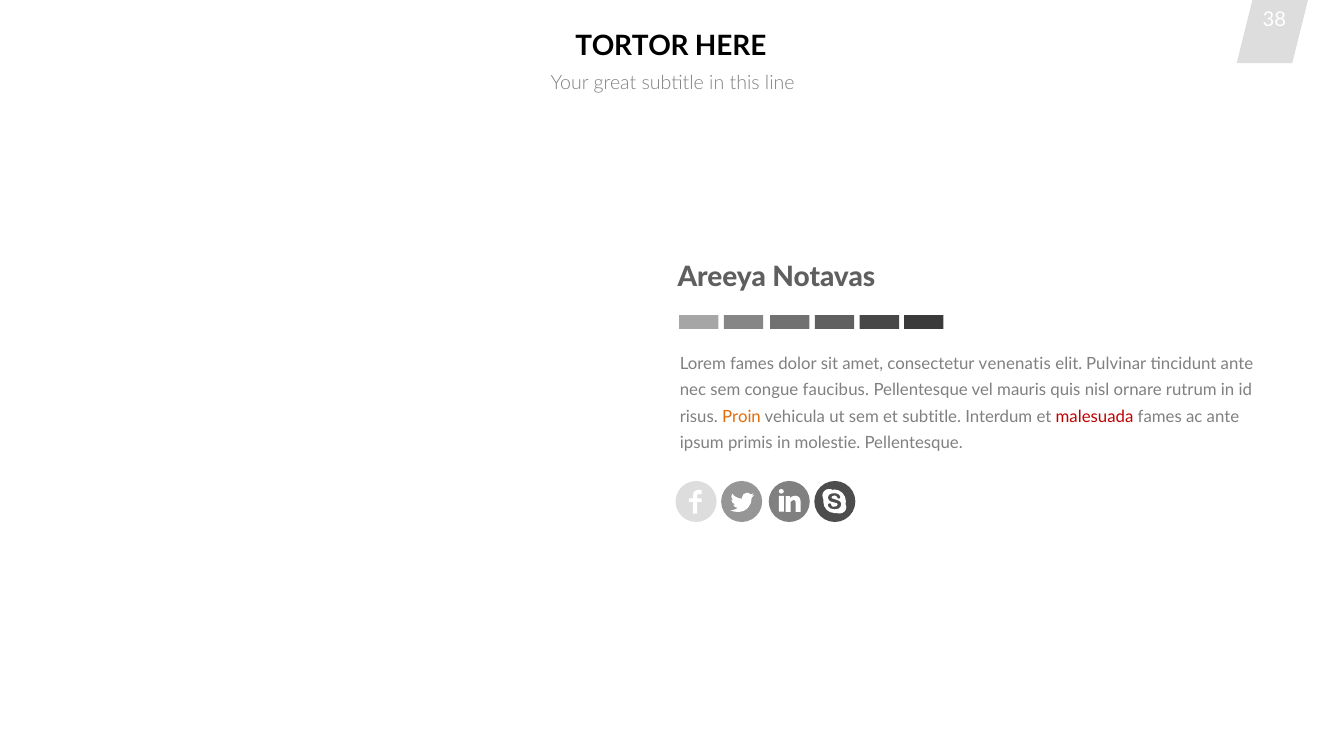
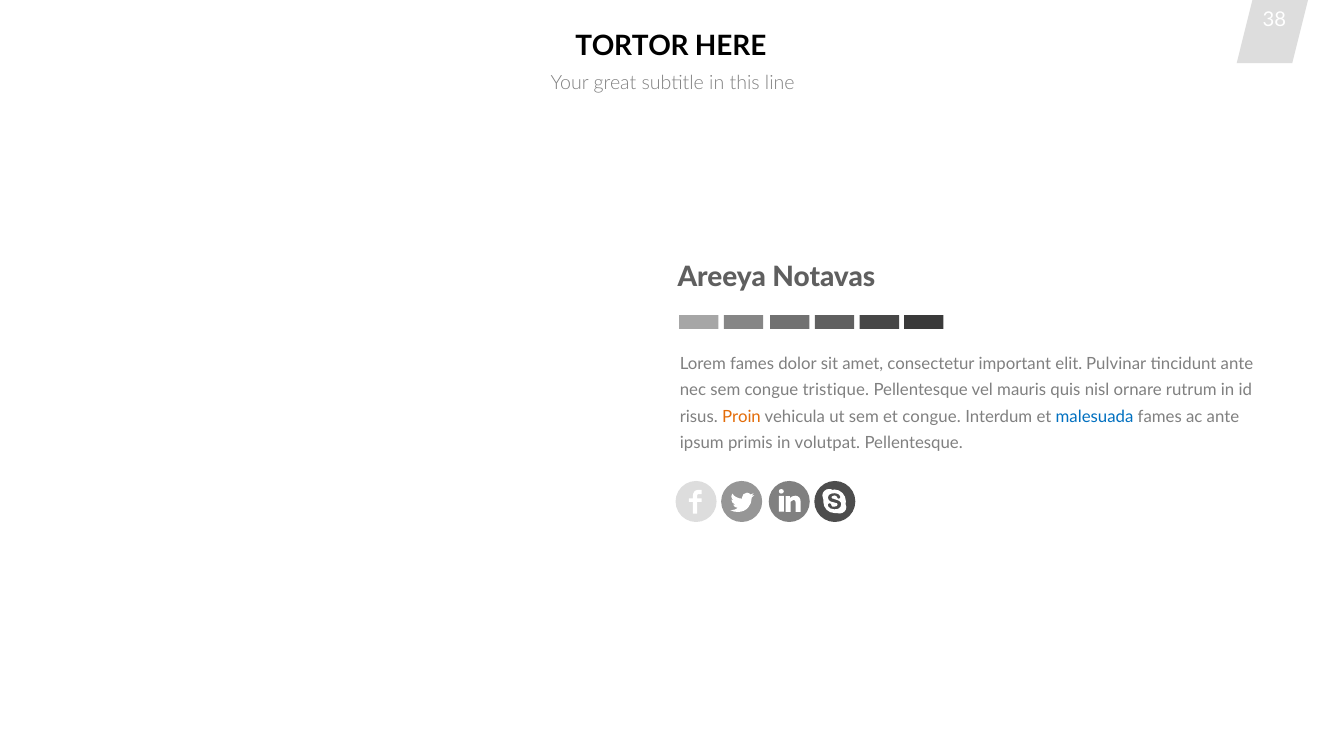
venenatis: venenatis -> important
faucibus: faucibus -> tristique
et subtitle: subtitle -> congue
malesuada colour: red -> blue
molestie: molestie -> volutpat
